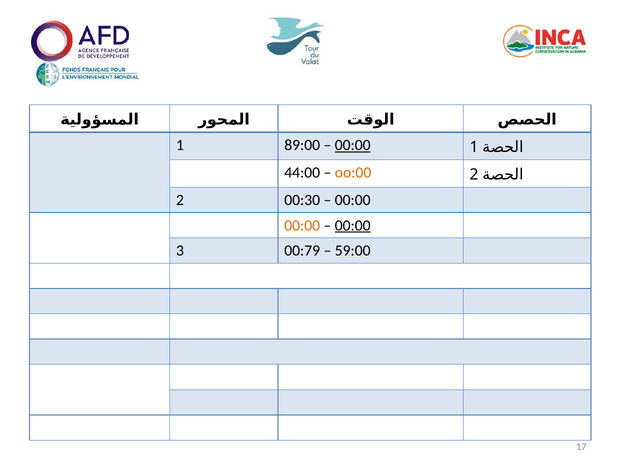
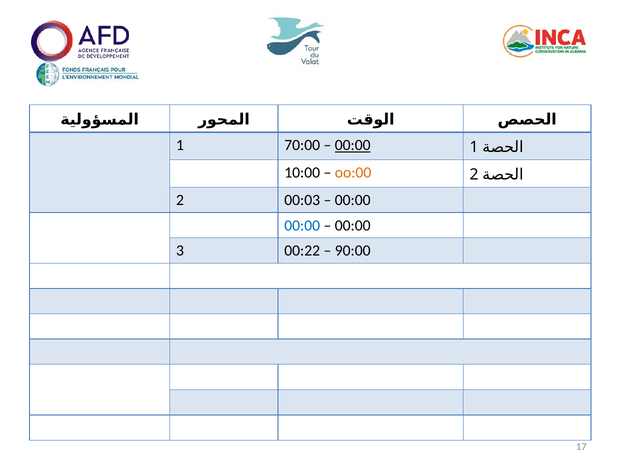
89:00: 89:00 -> 70:00
44:00: 44:00 -> 10:00
00:30: 00:30 -> 00:03
00:00 at (302, 225) colour: orange -> blue
00:00 at (353, 225) underline: present -> none
00:79: 00:79 -> 00:22
59:00: 59:00 -> 90:00
